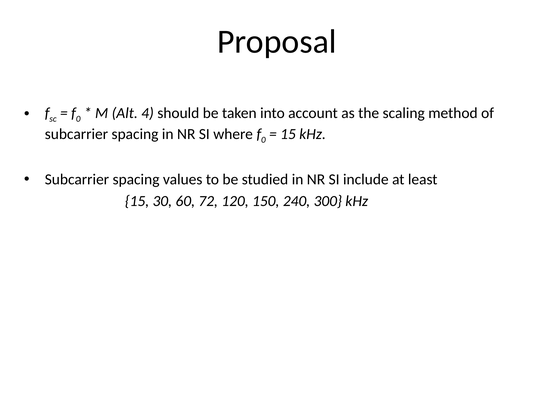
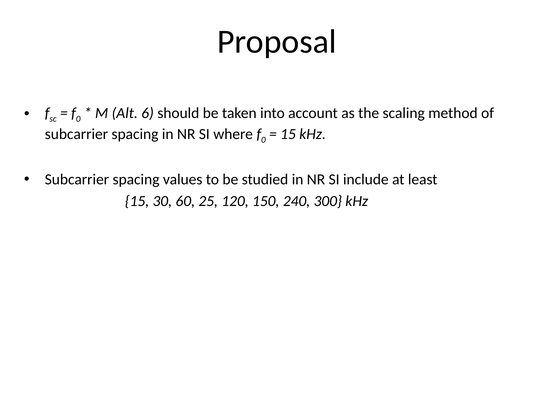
4: 4 -> 6
72: 72 -> 25
